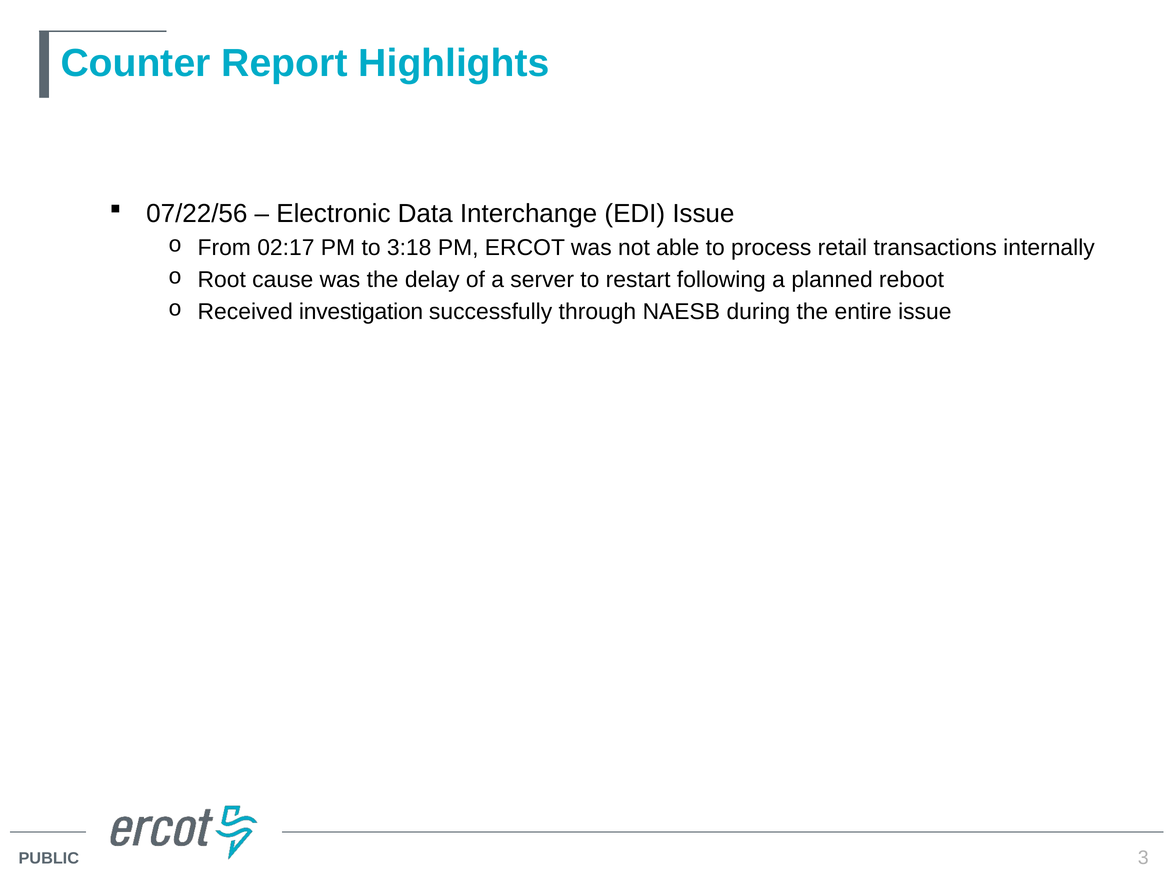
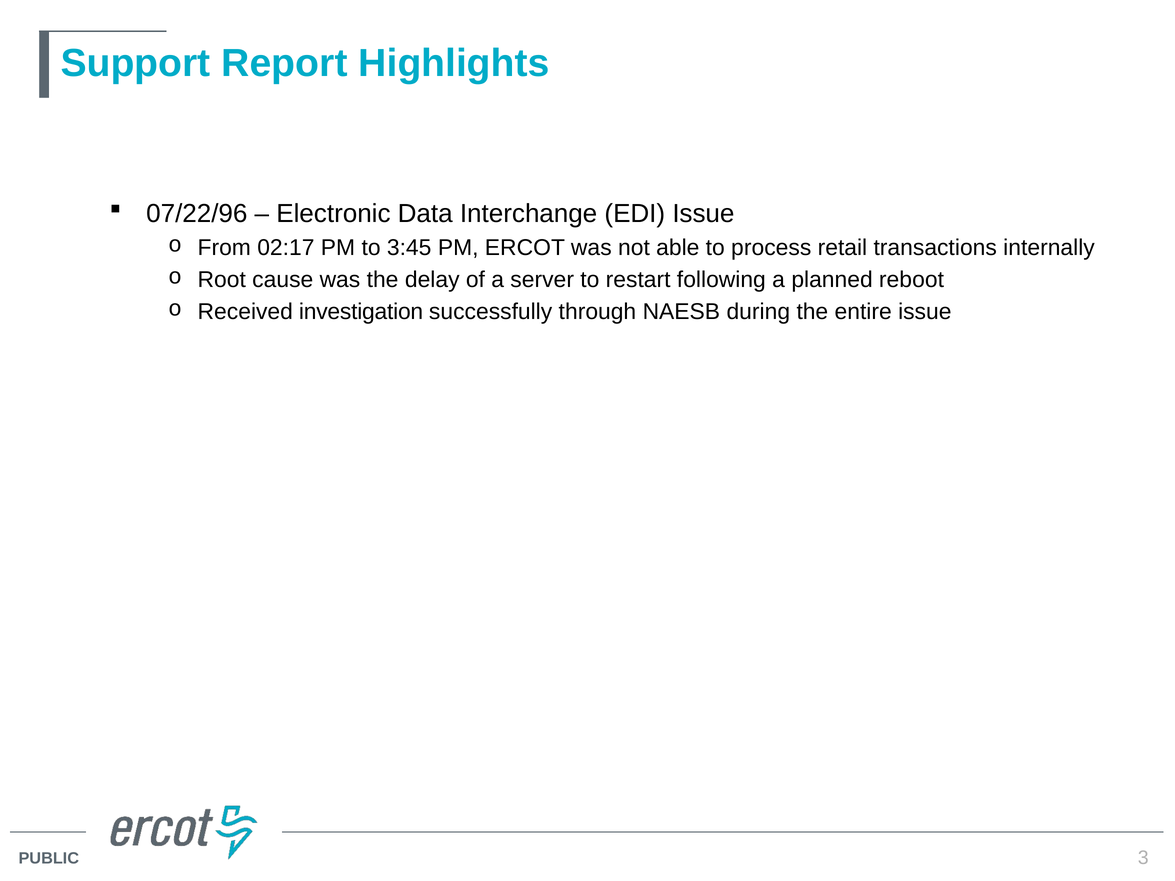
Counter: Counter -> Support
07/22/56: 07/22/56 -> 07/22/96
3:18: 3:18 -> 3:45
